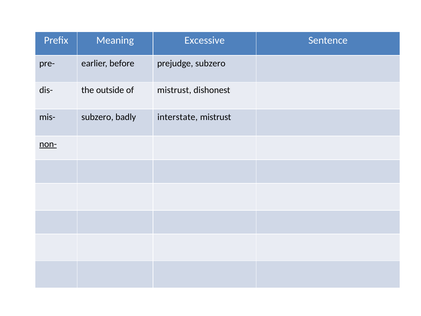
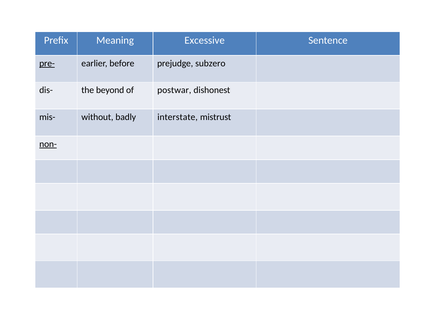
pre- underline: none -> present
outside: outside -> beyond
of mistrust: mistrust -> postwar
mis- subzero: subzero -> without
